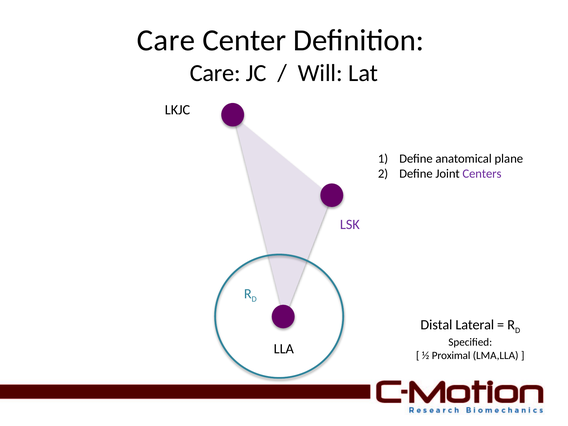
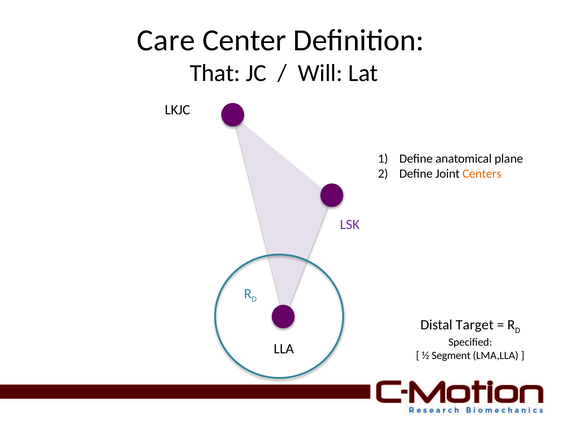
Care at (215, 73): Care -> That
Centers colour: purple -> orange
Lateral: Lateral -> Target
Proximal: Proximal -> Segment
